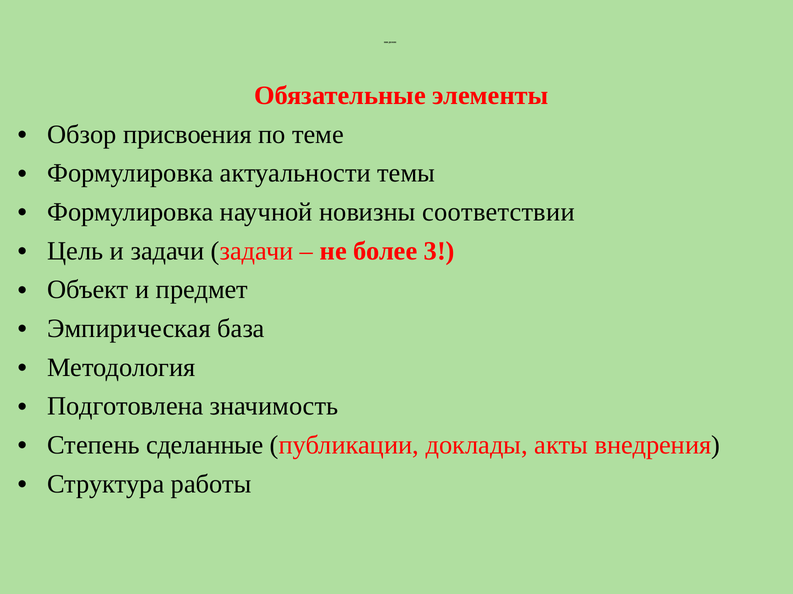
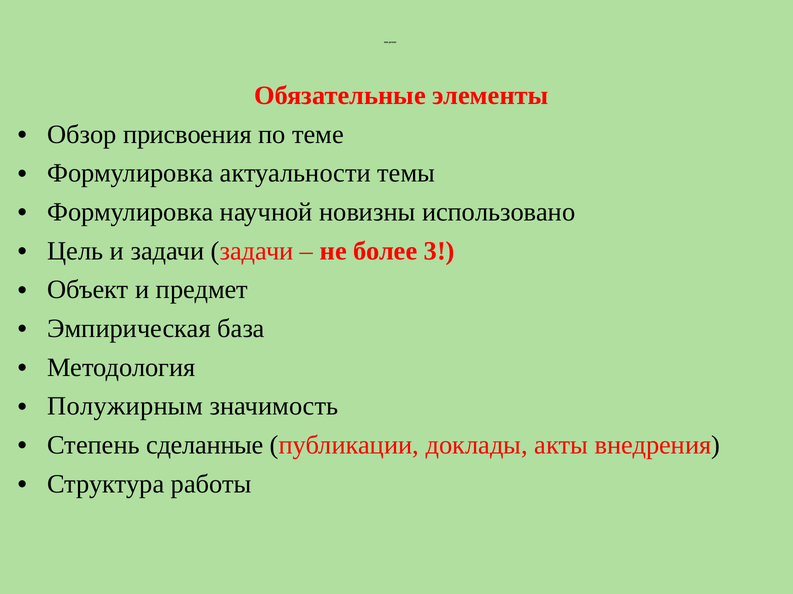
соответствии: соответствии -> использовано
Подготовлена: Подготовлена -> Полужирным
